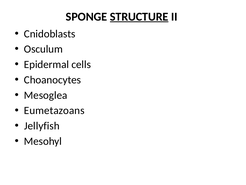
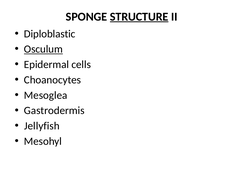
Cnidoblasts: Cnidoblasts -> Diploblastic
Osculum underline: none -> present
Eumetazoans: Eumetazoans -> Gastrodermis
